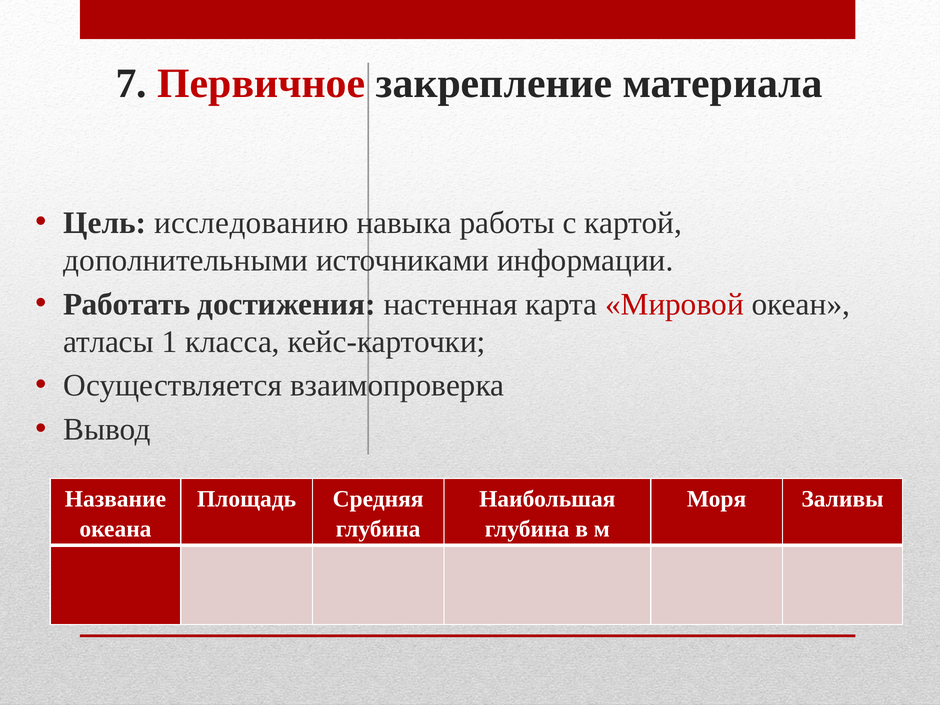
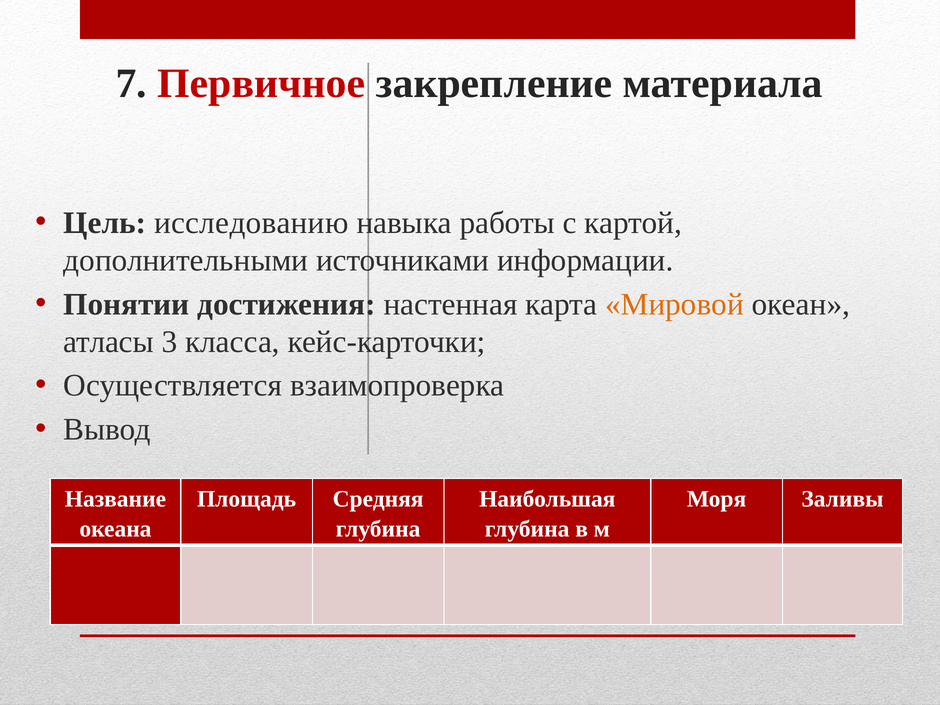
Работать: Работать -> Понятии
Мировой colour: red -> orange
1: 1 -> 3
